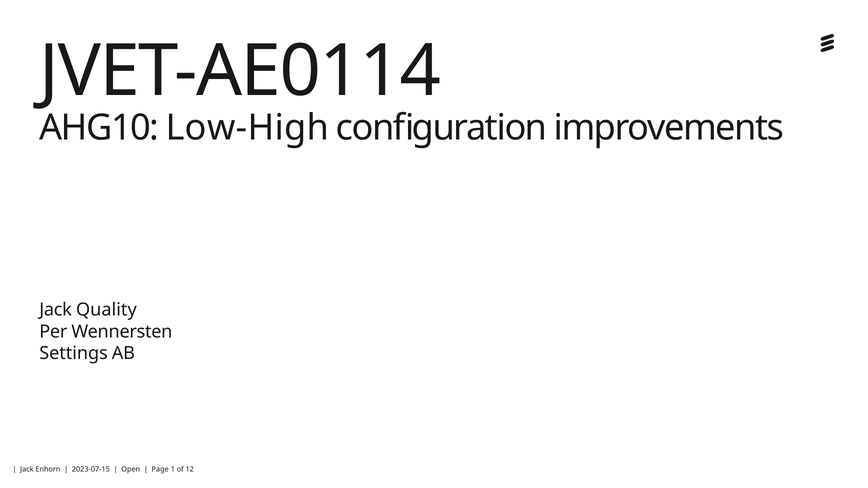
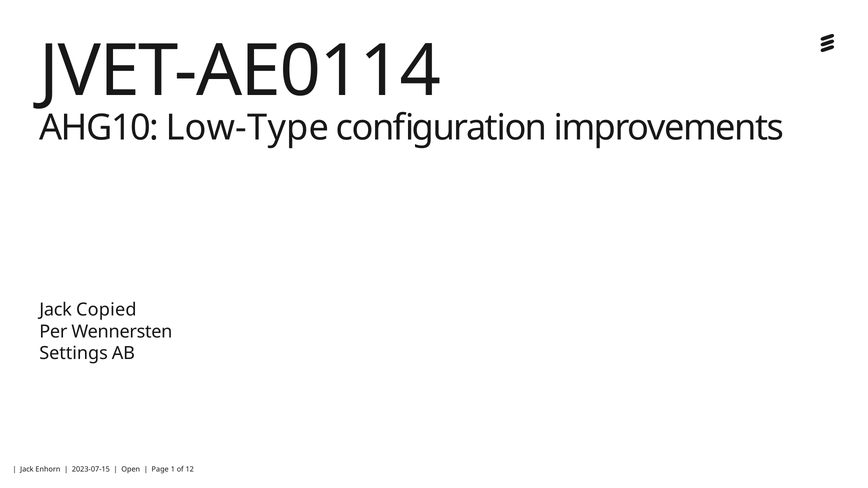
Low-High: Low-High -> Low-Type
Quality: Quality -> Copied
